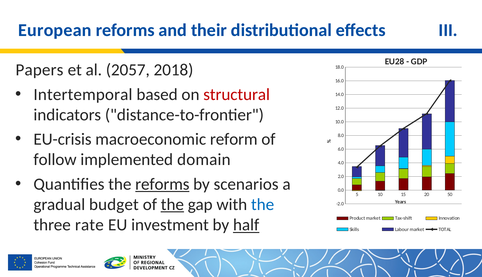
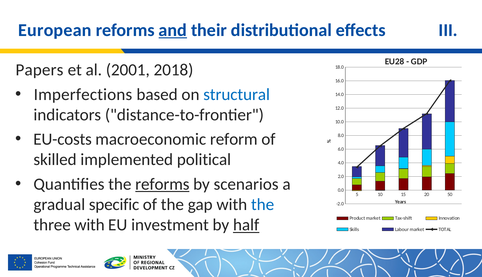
and underline: none -> present
2057: 2057 -> 2001
Intertemporal: Intertemporal -> Imperfections
structural colour: red -> blue
EU-crisis: EU-crisis -> EU-costs
follow: follow -> skilled
domain: domain -> political
budget: budget -> specific
the at (172, 205) underline: present -> none
three rate: rate -> with
